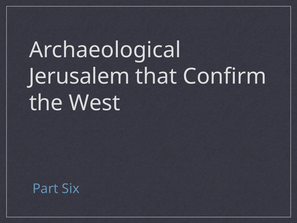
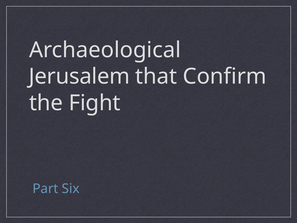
West: West -> Fight
